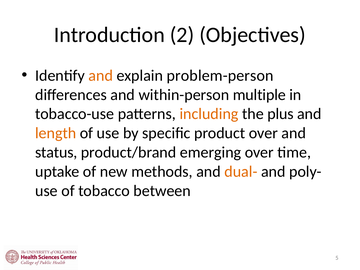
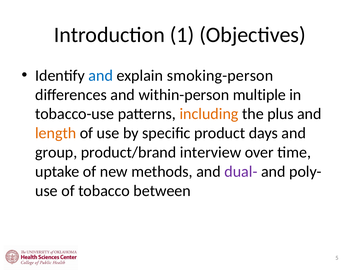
2: 2 -> 1
and at (101, 76) colour: orange -> blue
problem-person: problem-person -> smoking-person
product over: over -> days
status: status -> group
emerging: emerging -> interview
dual- colour: orange -> purple
